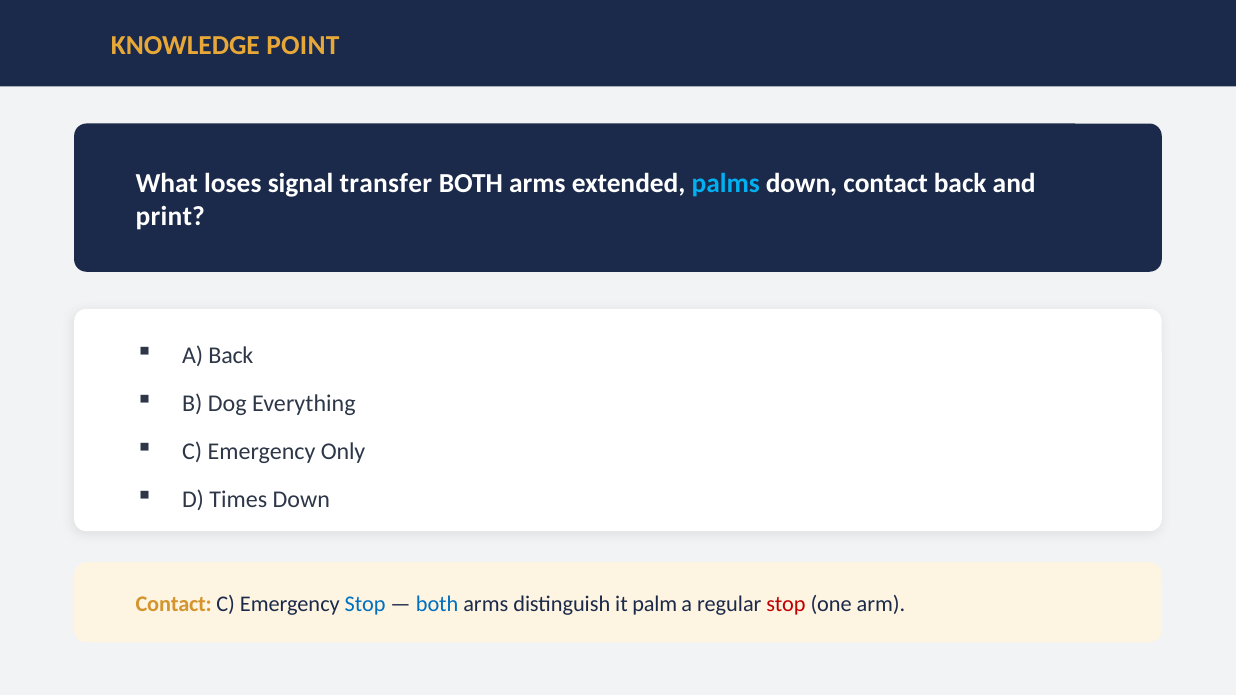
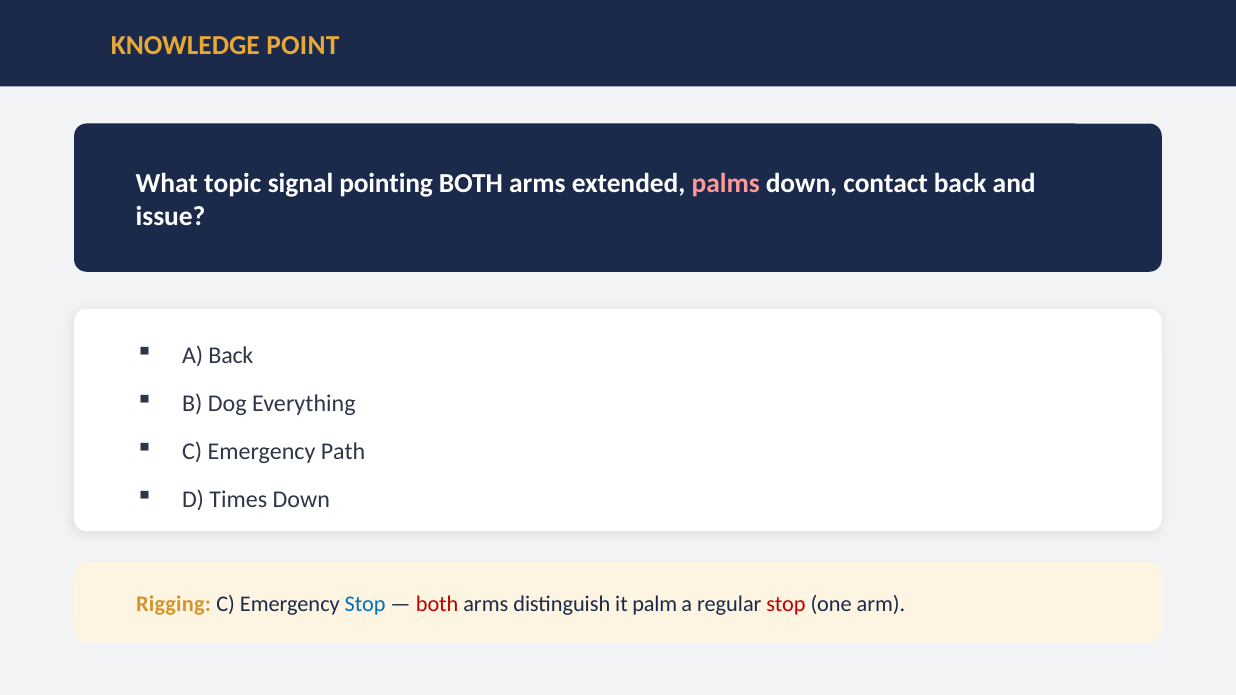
loses: loses -> topic
transfer: transfer -> pointing
palms colour: light blue -> pink
print: print -> issue
Only: Only -> Path
Contact at (174, 604): Contact -> Rigging
both at (437, 604) colour: blue -> red
